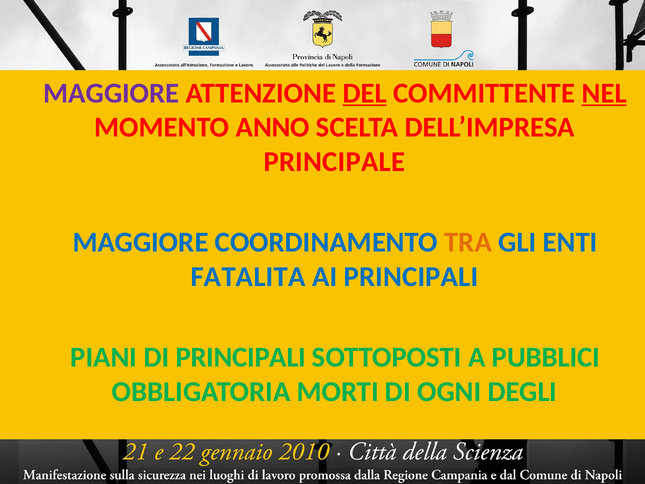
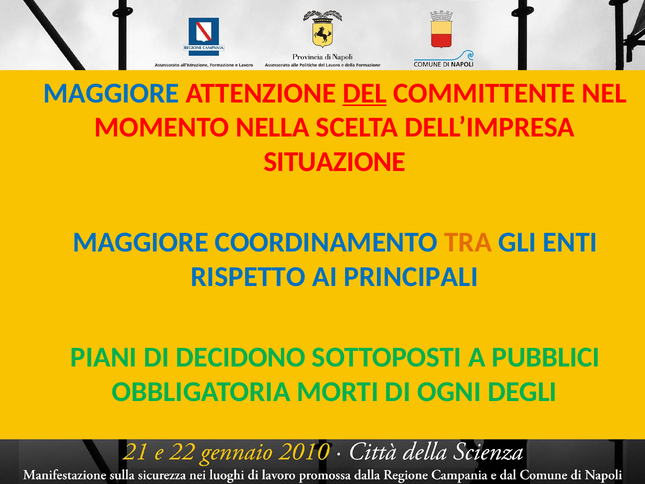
MAGGIORE at (111, 93) colour: purple -> blue
NEL underline: present -> none
ANNO: ANNO -> NELLA
PRINCIPALE: PRINCIPALE -> SITUAZIONE
FATALITA: FATALITA -> RISPETTO
DI PRINCIPALI: PRINCIPALI -> DECIDONO
